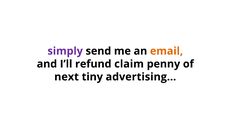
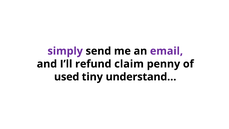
email colour: orange -> purple
next: next -> used
advertising…: advertising… -> understand…
